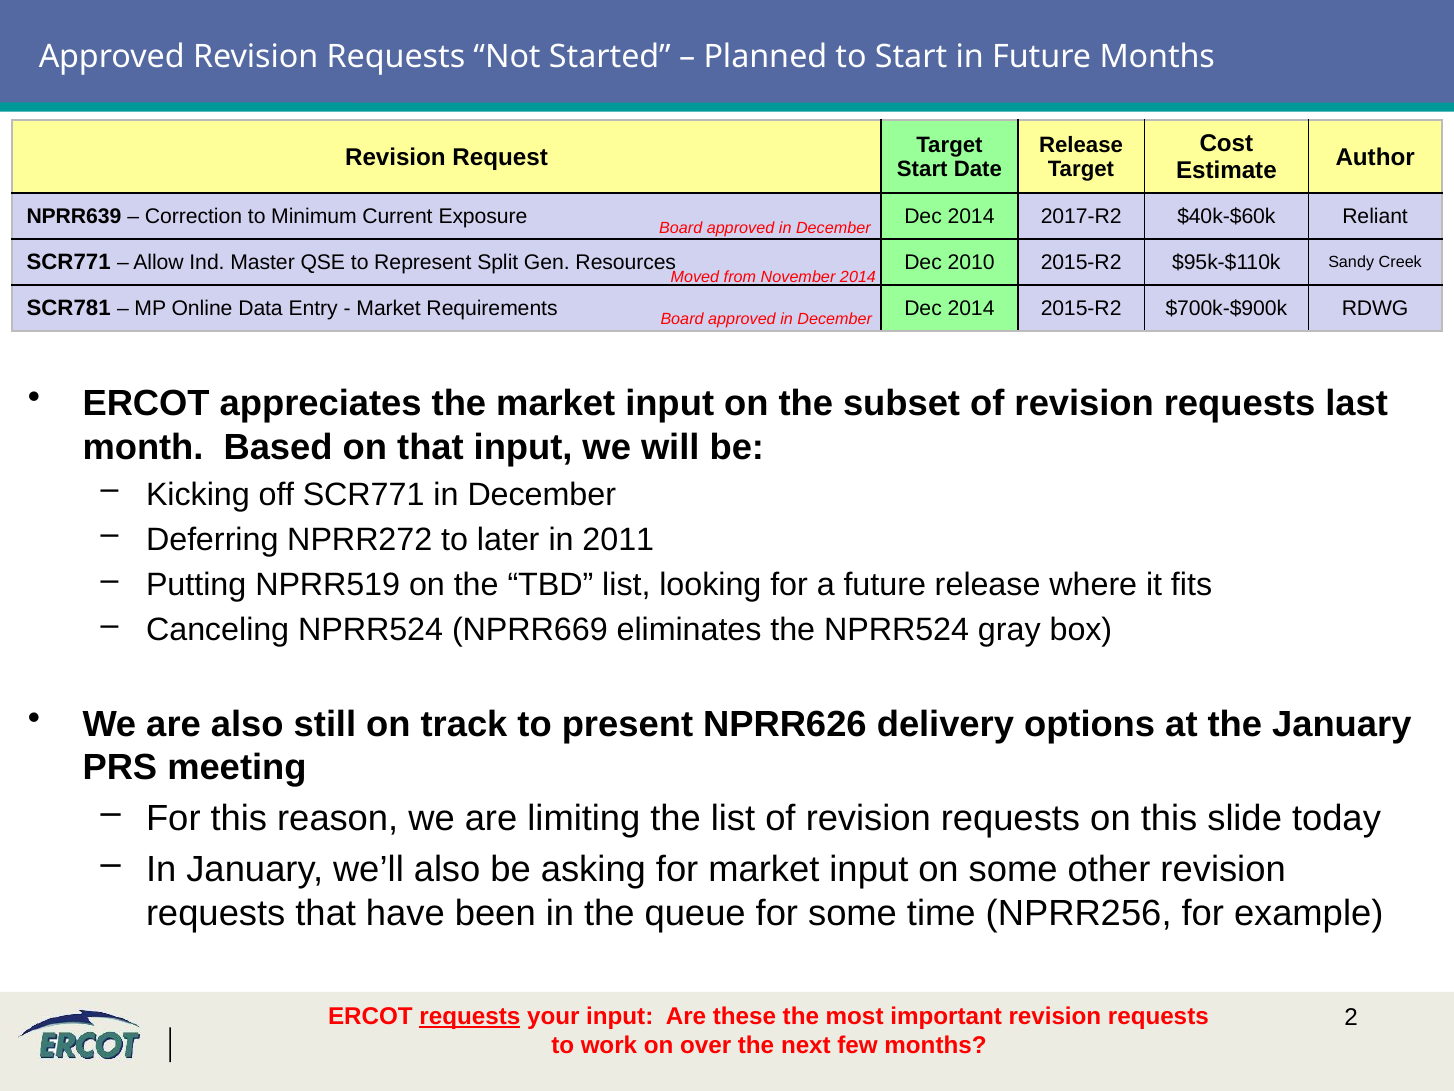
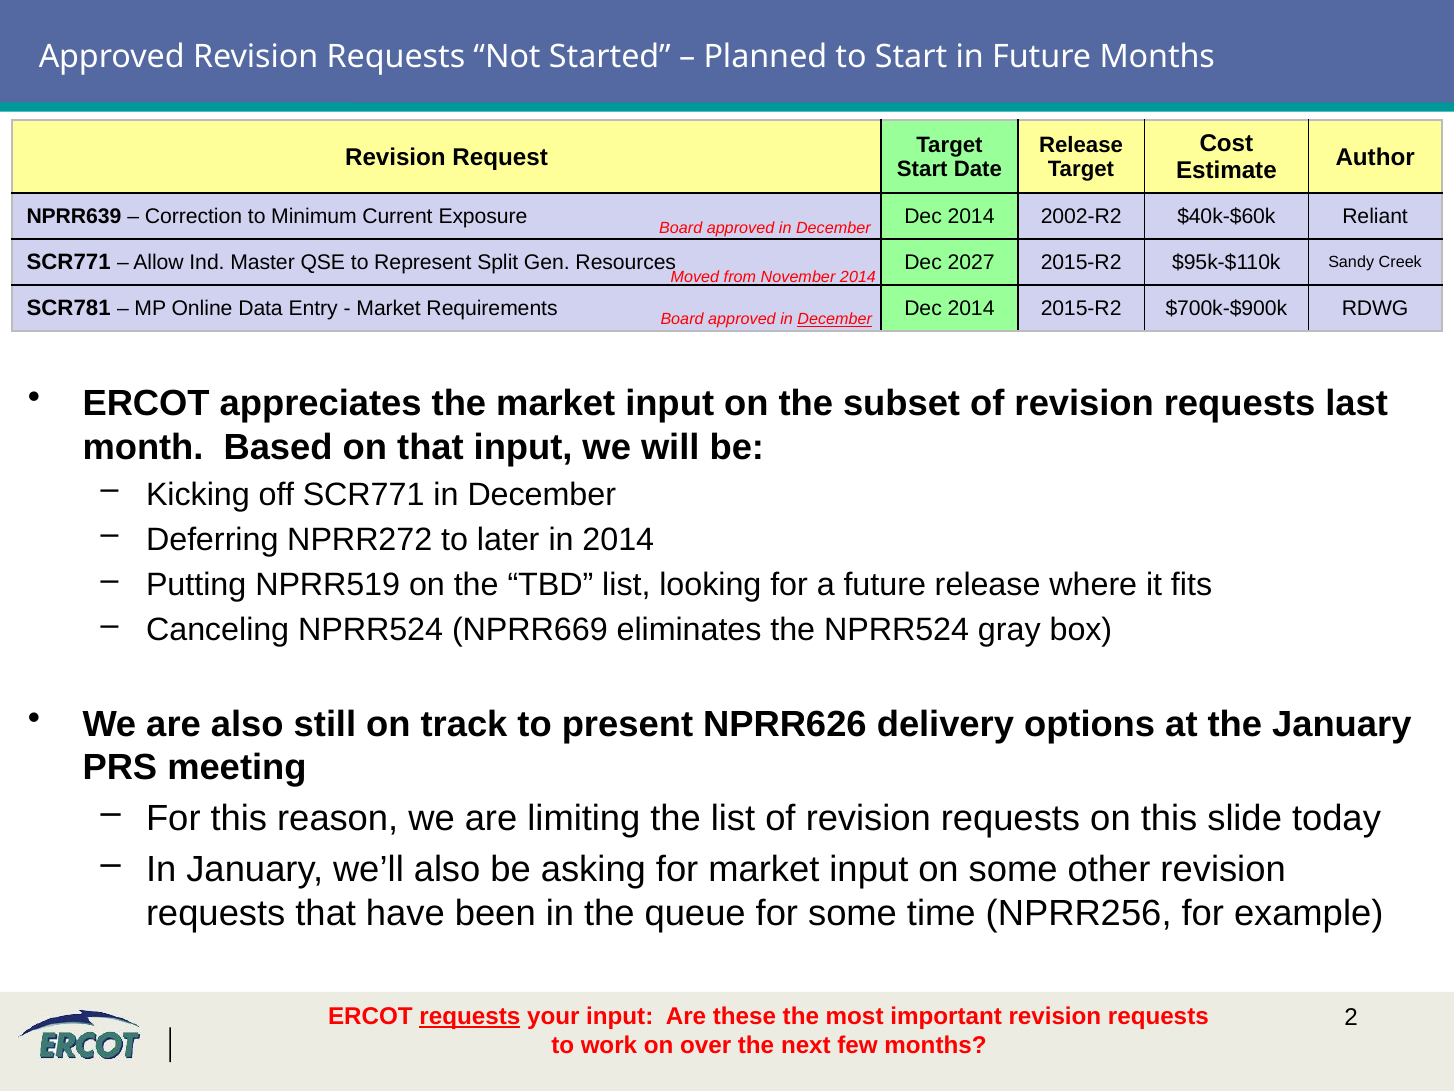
2017-R2: 2017-R2 -> 2002-R2
2010: 2010 -> 2027
December at (835, 319) underline: none -> present
in 2011: 2011 -> 2014
